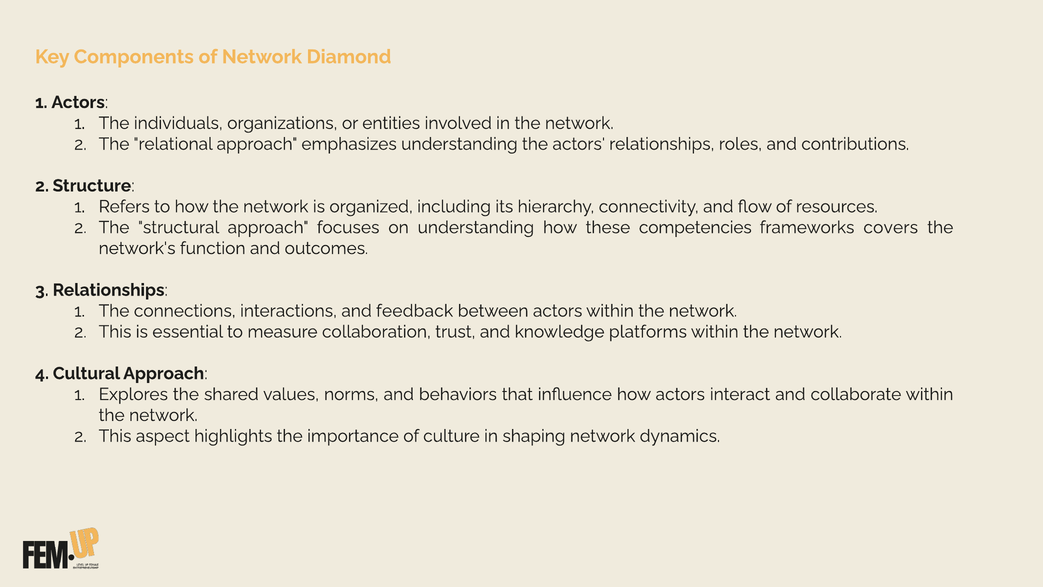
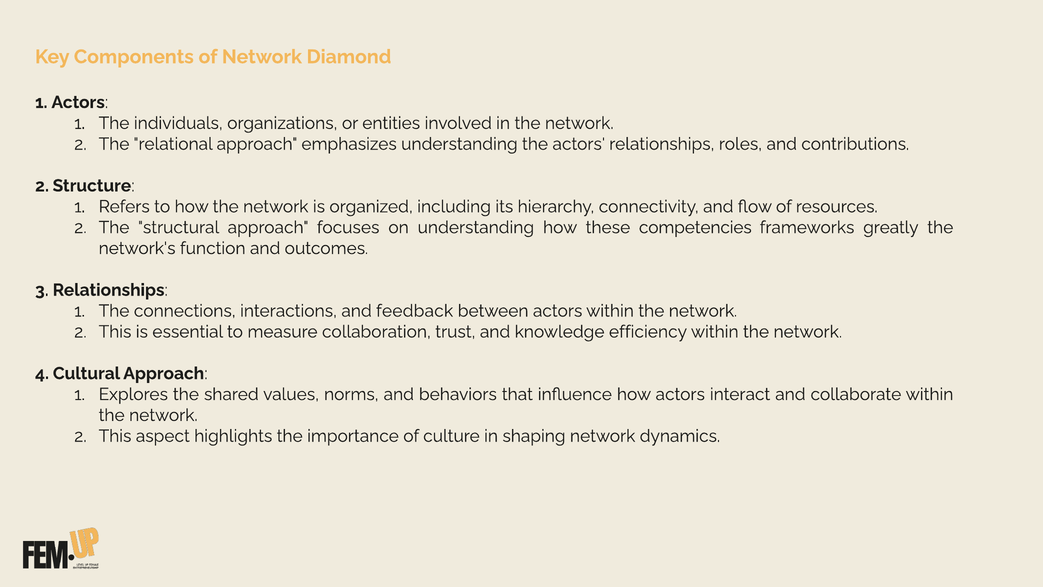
covers: covers -> greatly
platforms: platforms -> efficiency
